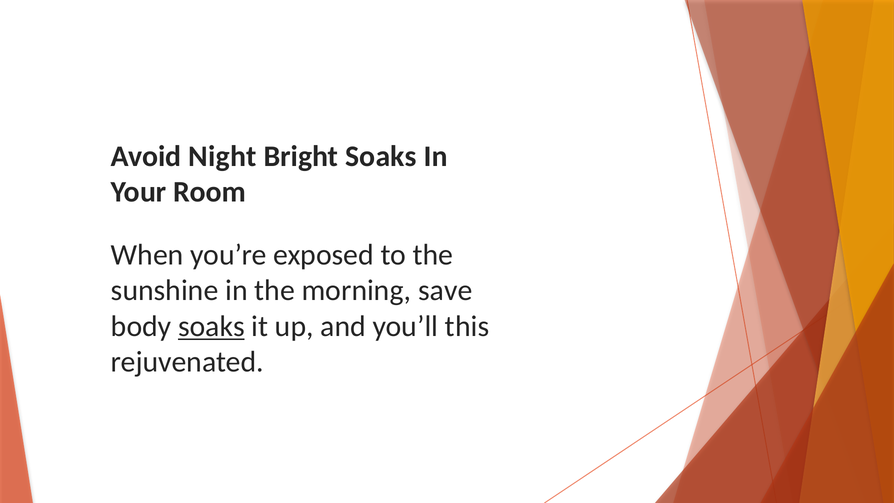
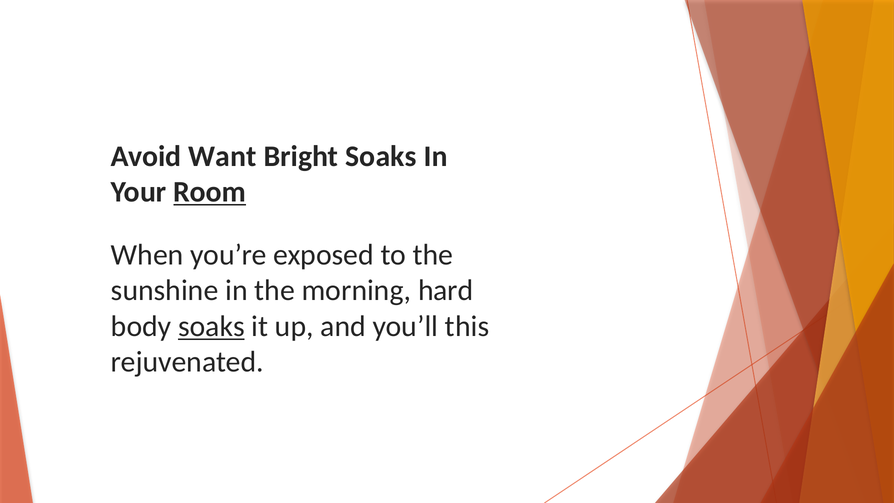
Night: Night -> Want
Room underline: none -> present
save: save -> hard
